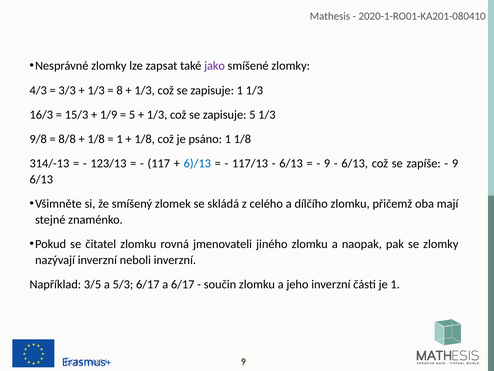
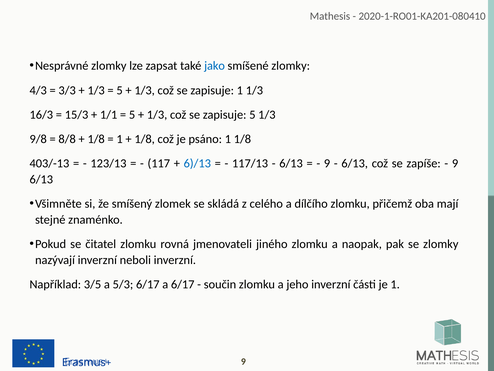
jako colour: purple -> blue
8 at (120, 90): 8 -> 5
1/9: 1/9 -> 1/1
314/-13: 314/-13 -> 403/-13
